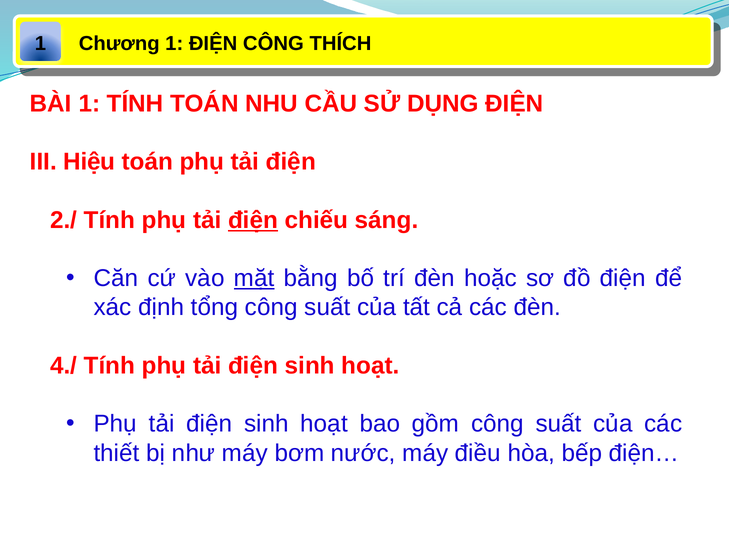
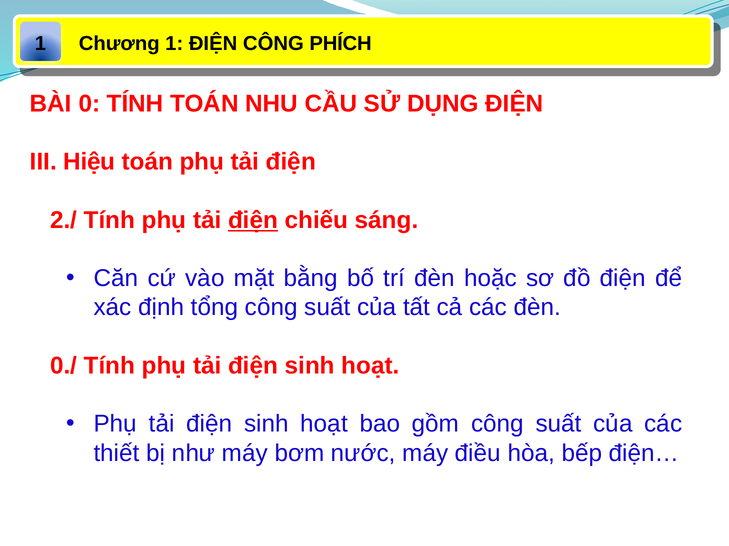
THÍCH: THÍCH -> PHÍCH
BÀI 1: 1 -> 0
mặt underline: present -> none
4./: 4./ -> 0./
